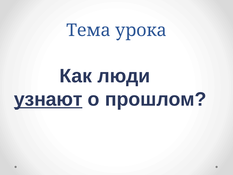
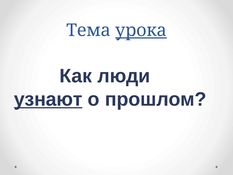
урока underline: none -> present
